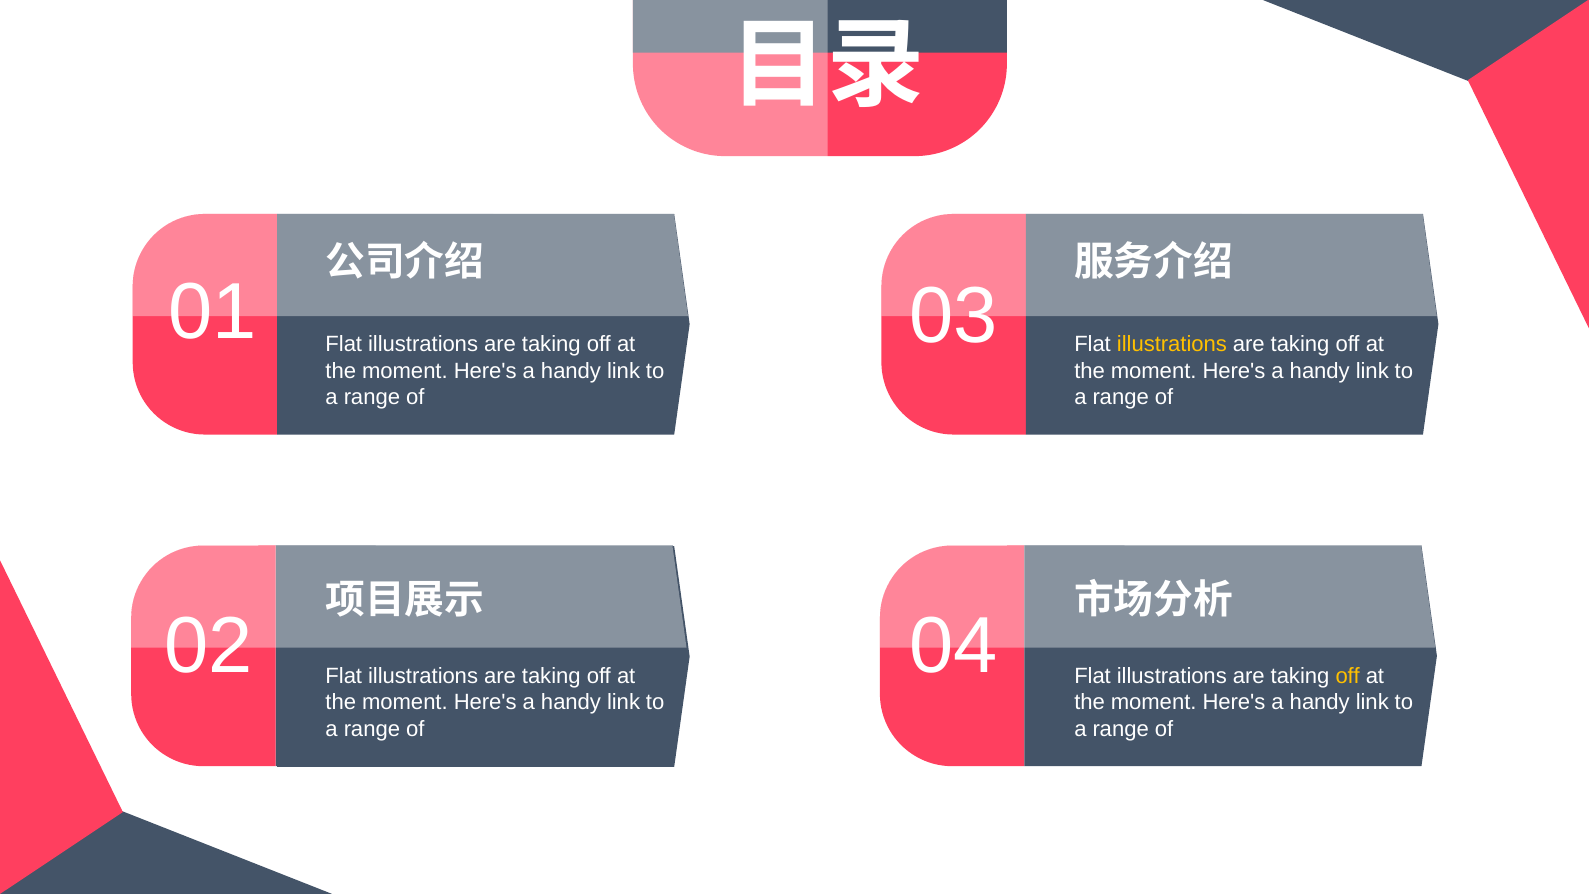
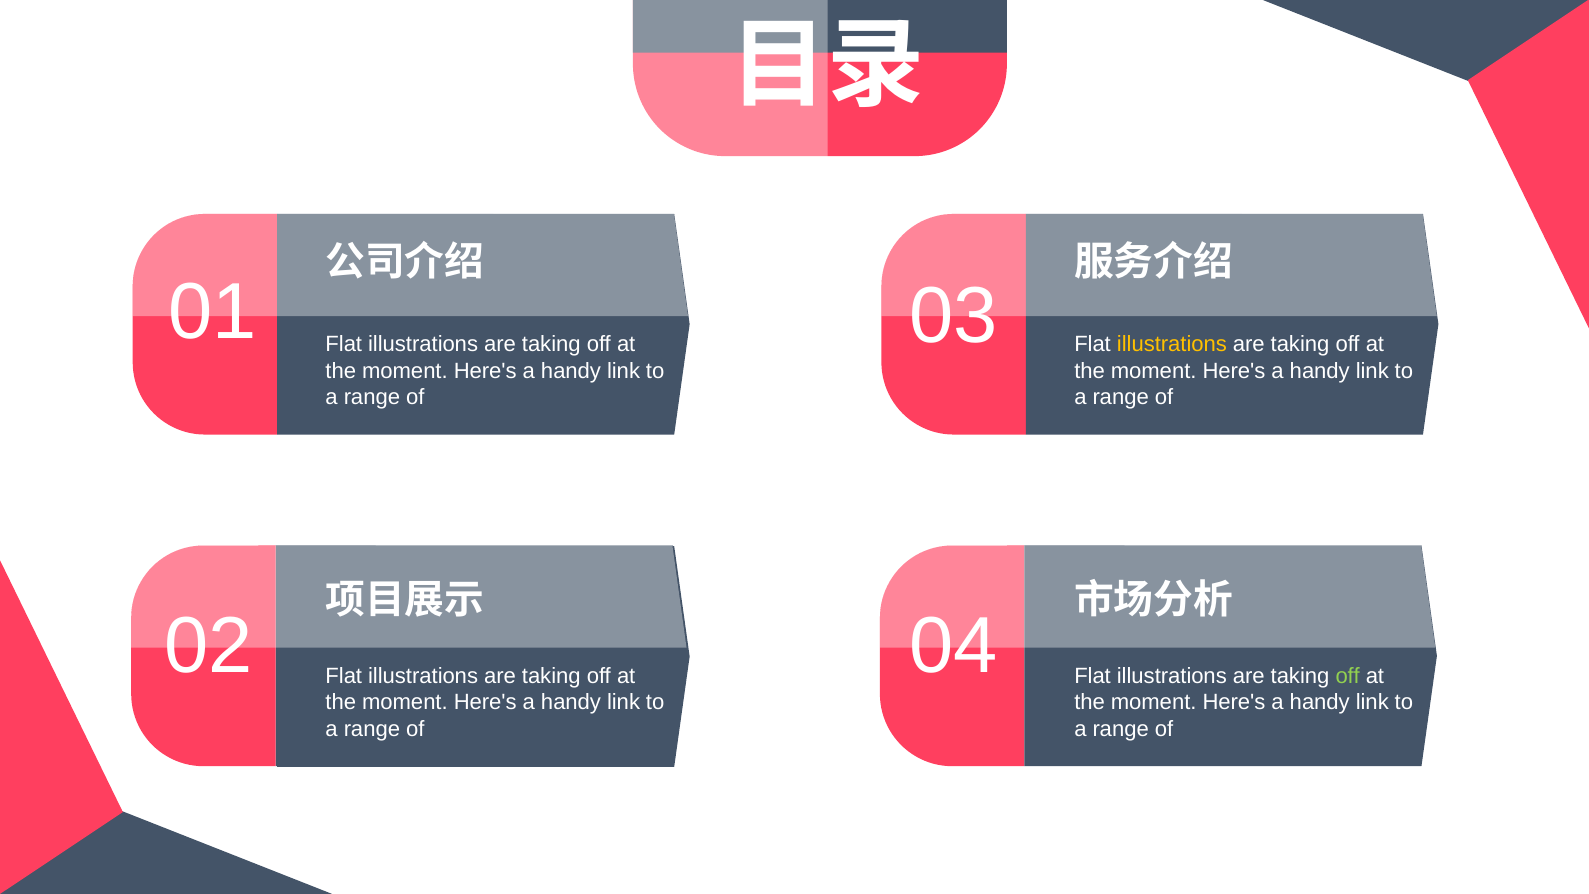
off at (1348, 676) colour: yellow -> light green
